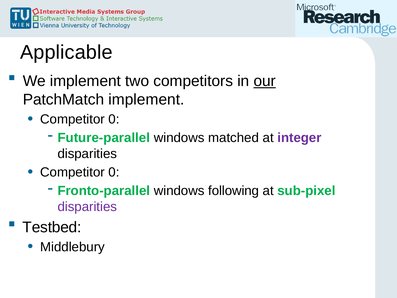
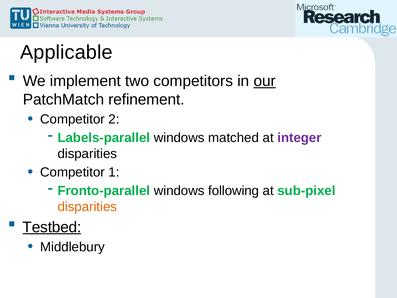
PatchMatch implement: implement -> refinement
0 at (114, 119): 0 -> 2
Future-parallel: Future-parallel -> Labels-parallel
0 at (114, 172): 0 -> 1
disparities at (87, 207) colour: purple -> orange
Testbed underline: none -> present
